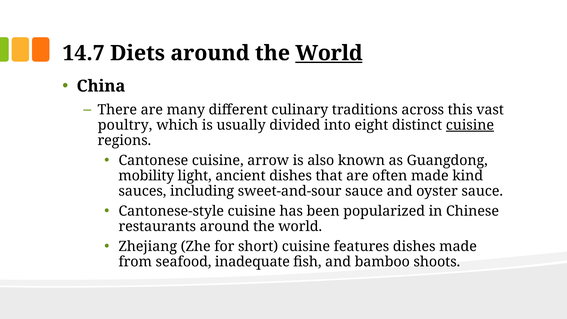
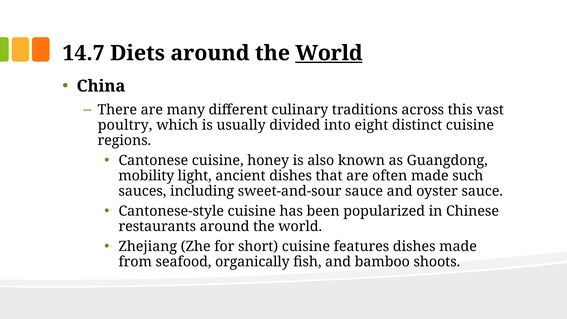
cuisine at (470, 125) underline: present -> none
arrow: arrow -> honey
kind: kind -> such
inadequate: inadequate -> organically
